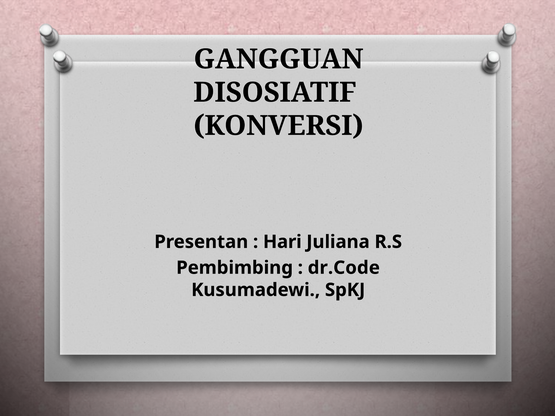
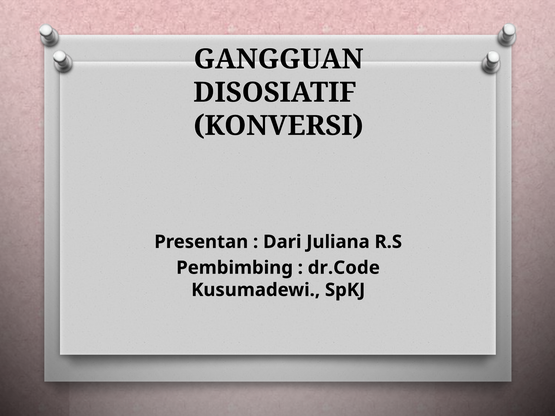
Hari: Hari -> Dari
